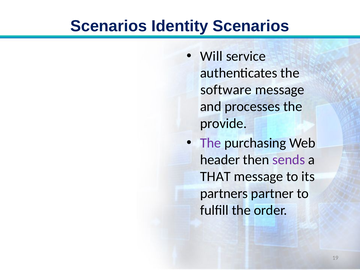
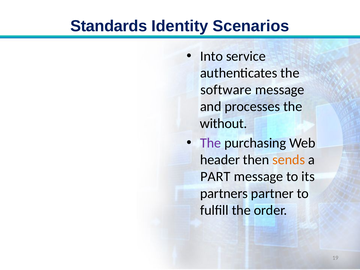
Scenarios at (109, 26): Scenarios -> Standards
Will: Will -> Into
provide: provide -> without
sends colour: purple -> orange
THAT: THAT -> PART
